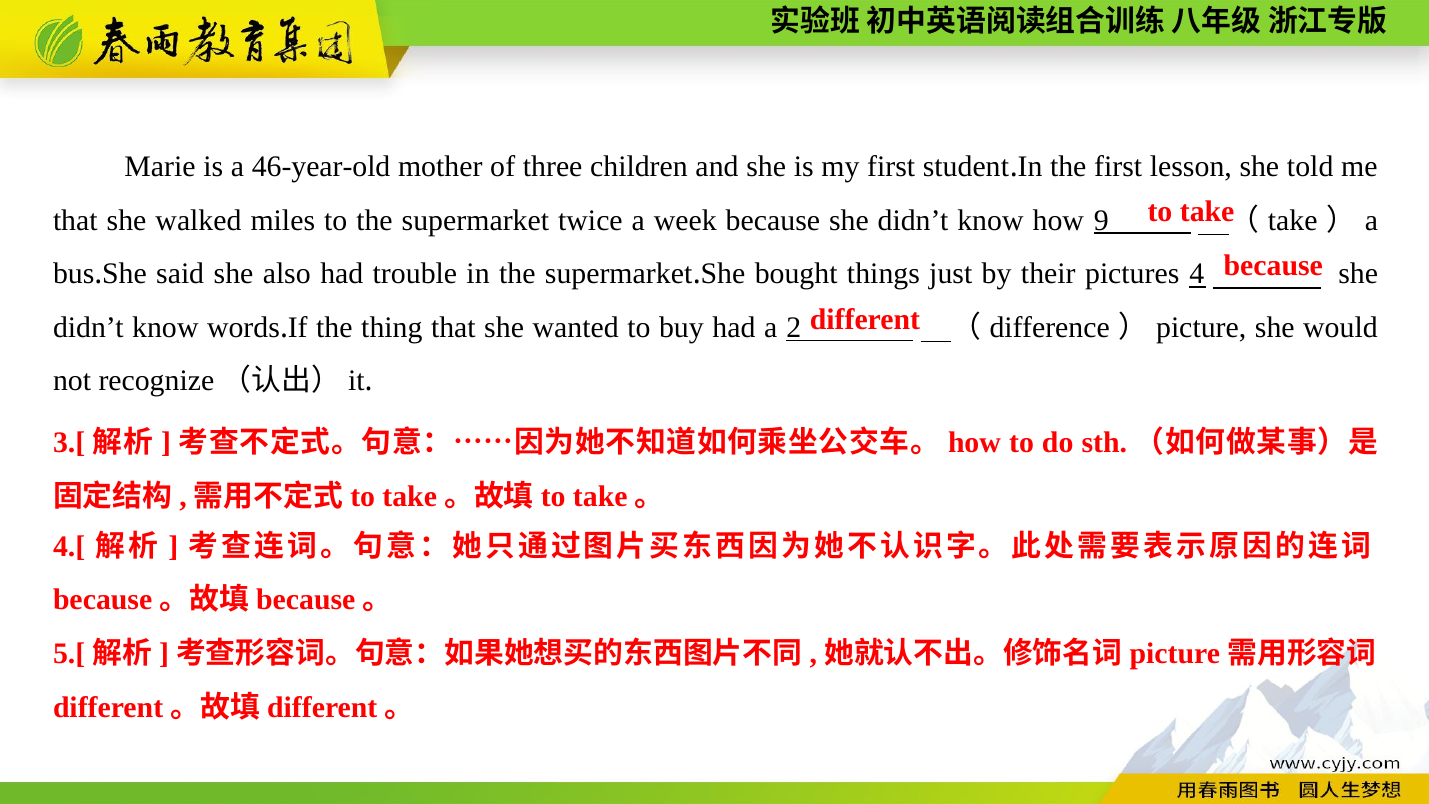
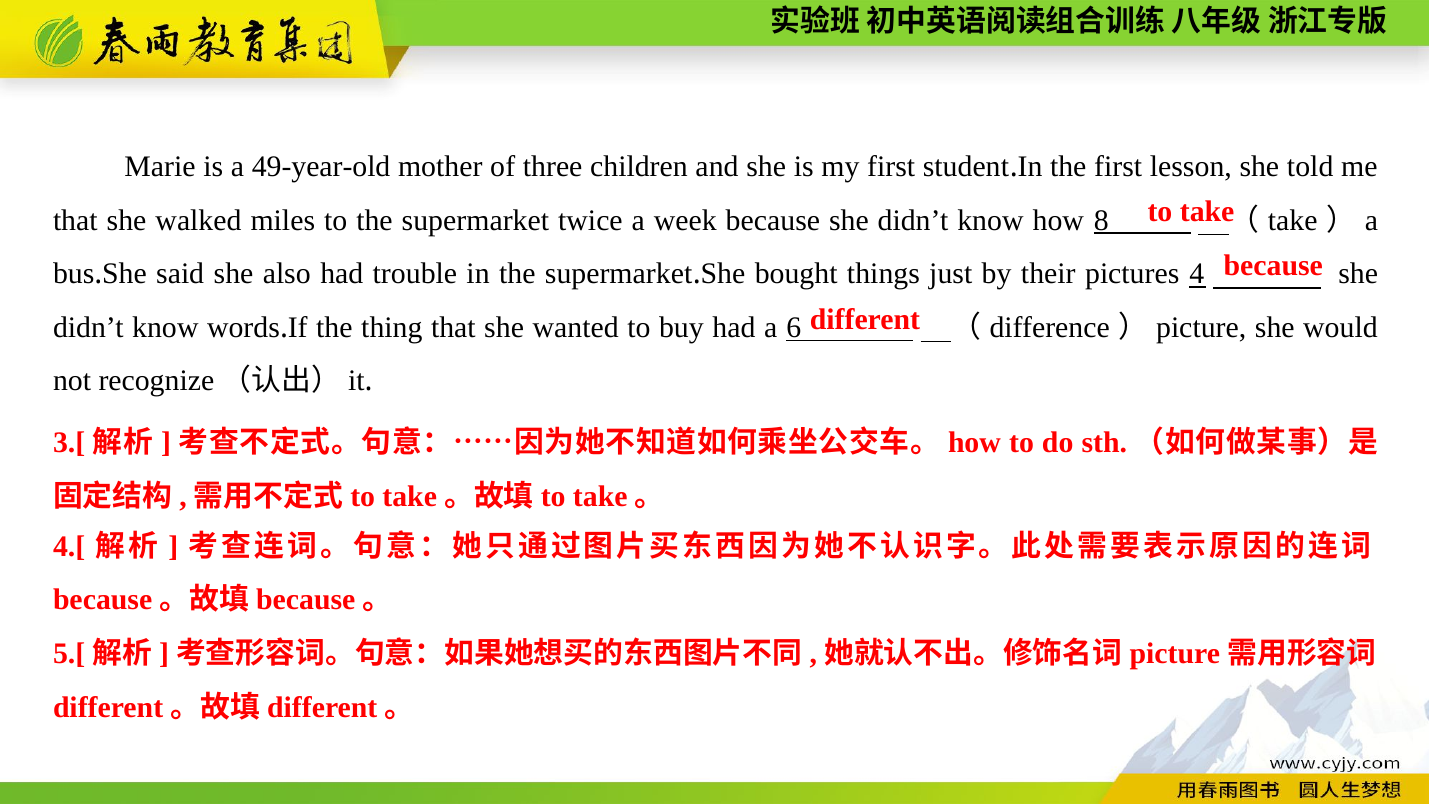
46-year-old: 46-year-old -> 49-year-old
9: 9 -> 8
2: 2 -> 6
